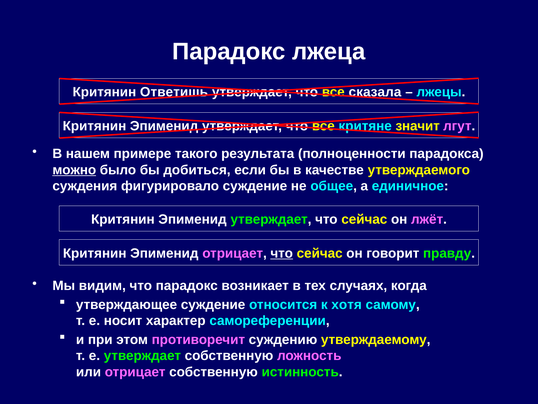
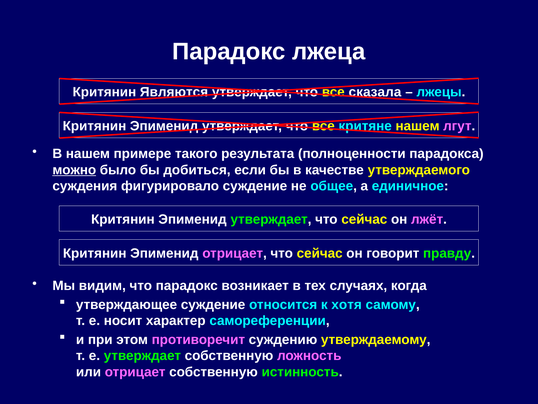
Ответишь: Ответишь -> Являются
критяне значит: значит -> нашем
что at (282, 253) underline: present -> none
